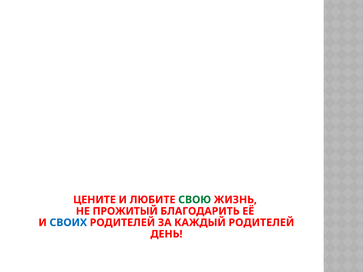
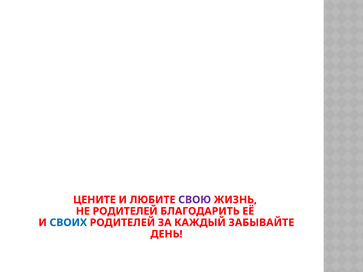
СВОЮ colour: green -> purple
НЕ ПРОЖИТЫЙ: ПРОЖИТЫЙ -> РОДИТЕЛЕЙ
КАЖДЫЙ РОДИТЕЛЕЙ: РОДИТЕЛЕЙ -> ЗАБЫВАЙТЕ
